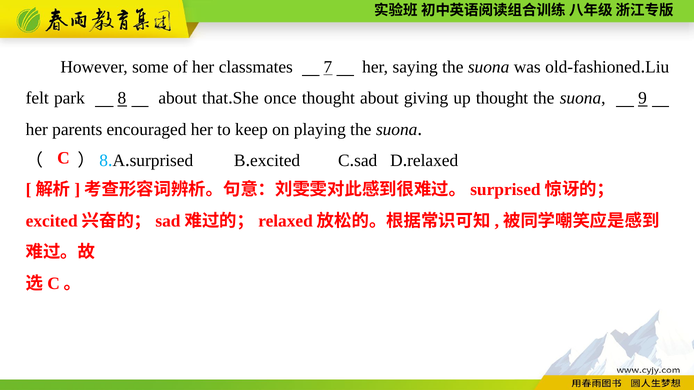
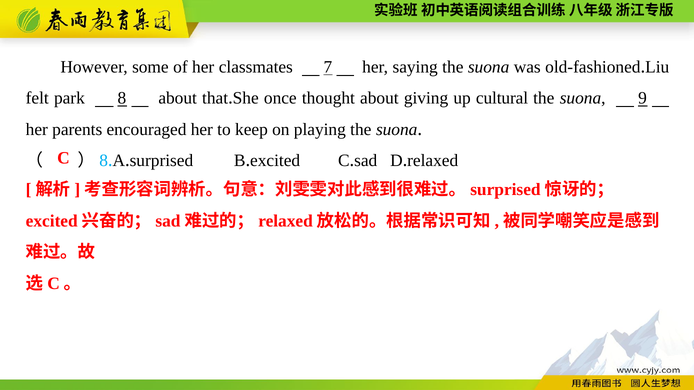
up thought: thought -> cultural
